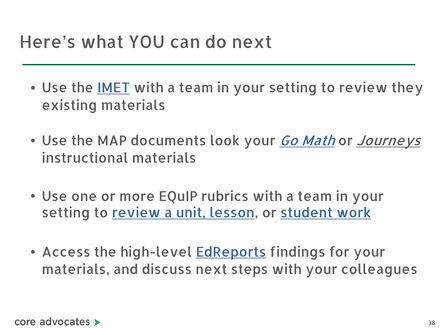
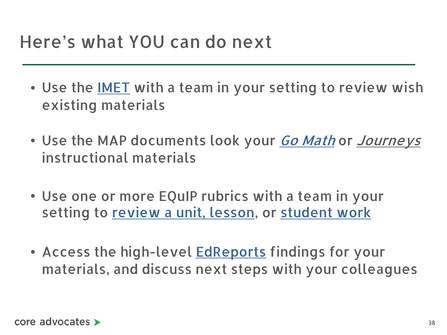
they: they -> wish
